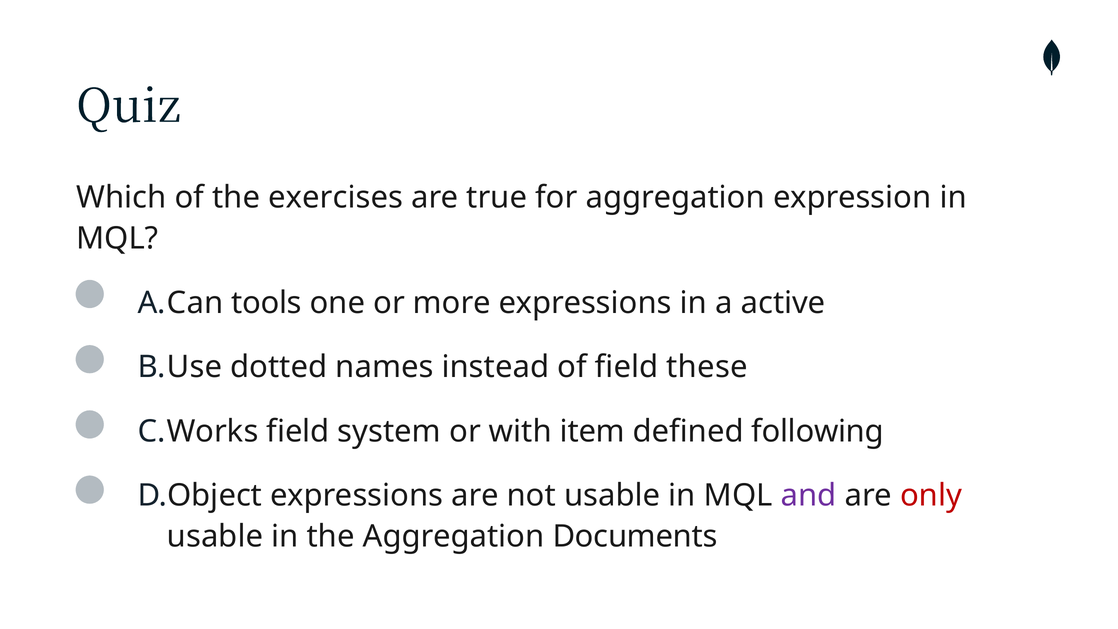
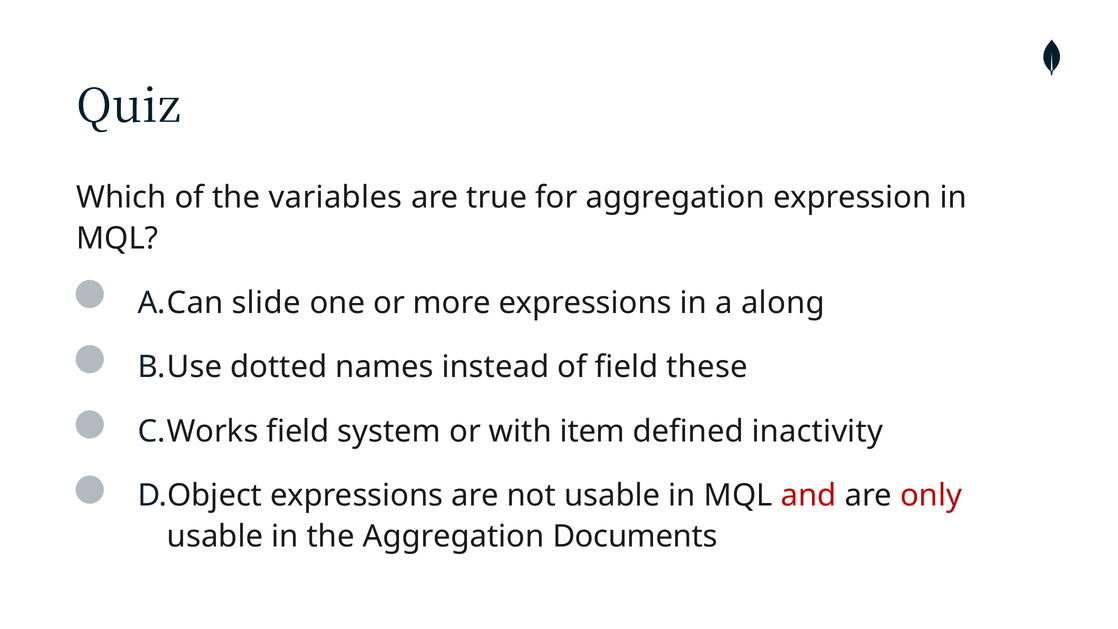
exercises: exercises -> variables
tools: tools -> slide
active: active -> along
following: following -> inactivity
and colour: purple -> red
